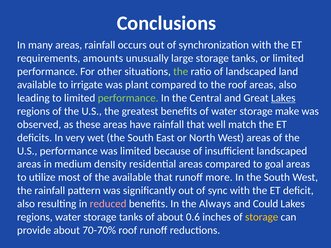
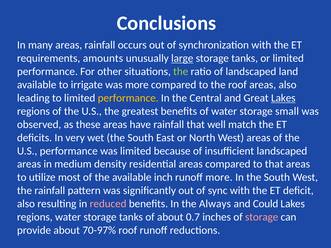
large underline: none -> present
was plant: plant -> more
performance at (128, 98) colour: light green -> yellow
make: make -> small
to goal: goal -> that
available that: that -> inch
0.6: 0.6 -> 0.7
storage at (262, 217) colour: yellow -> pink
70-70%: 70-70% -> 70-97%
